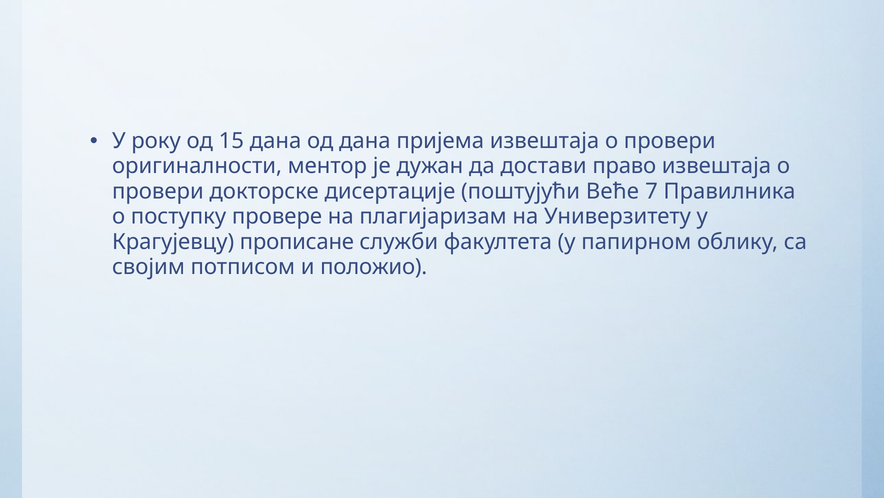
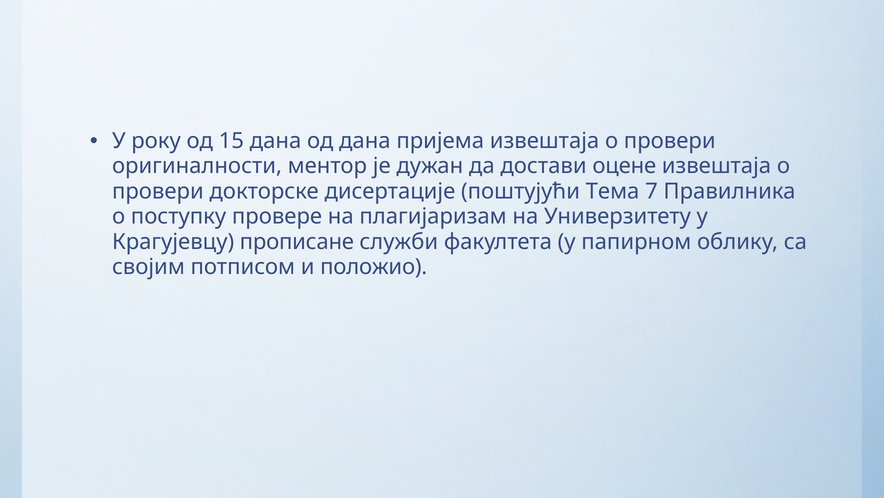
право: право -> оцене
Веће: Веће -> Тема
